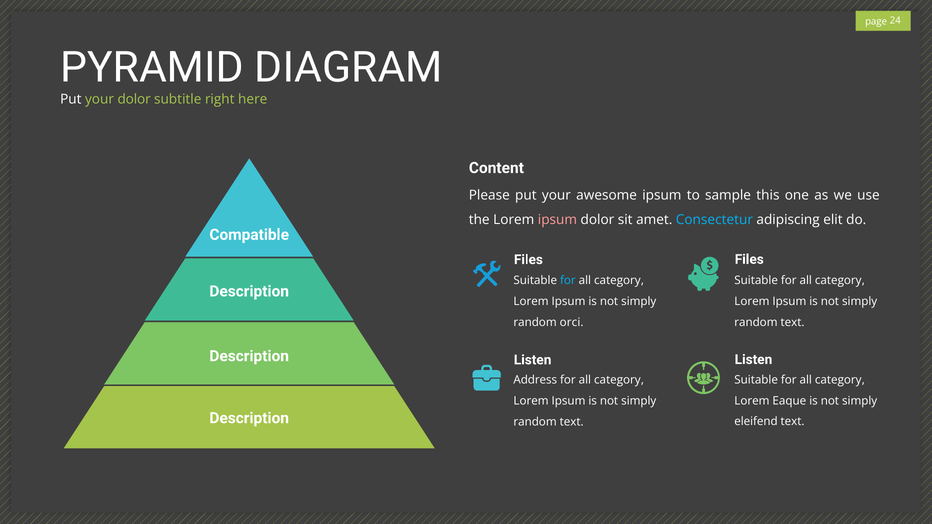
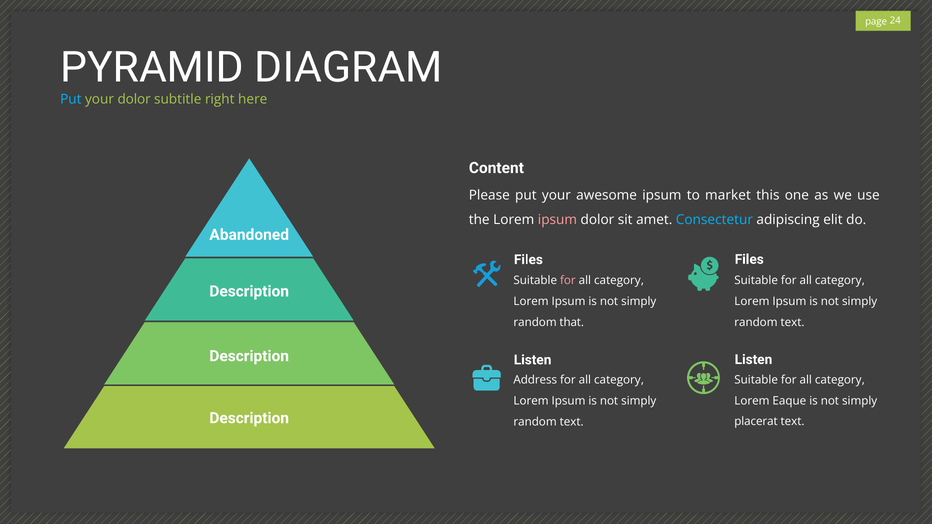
Put at (71, 99) colour: white -> light blue
sample: sample -> market
Compatible: Compatible -> Abandoned
for at (568, 281) colour: light blue -> pink
orci: orci -> that
eleifend: eleifend -> placerat
